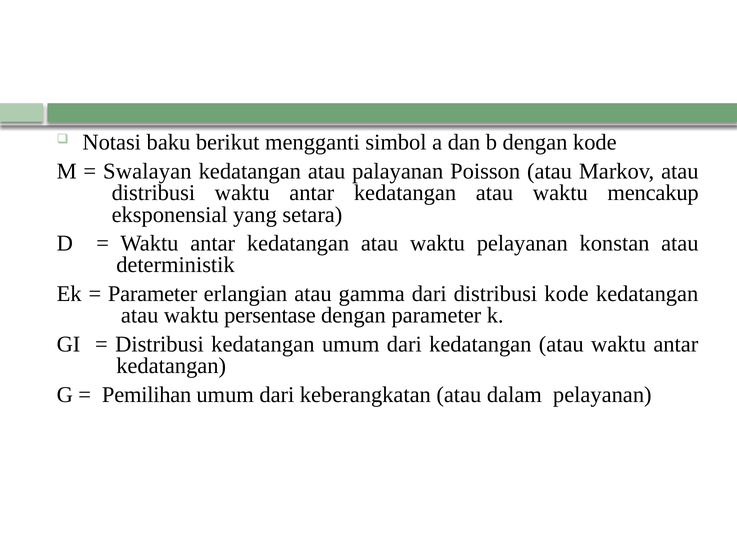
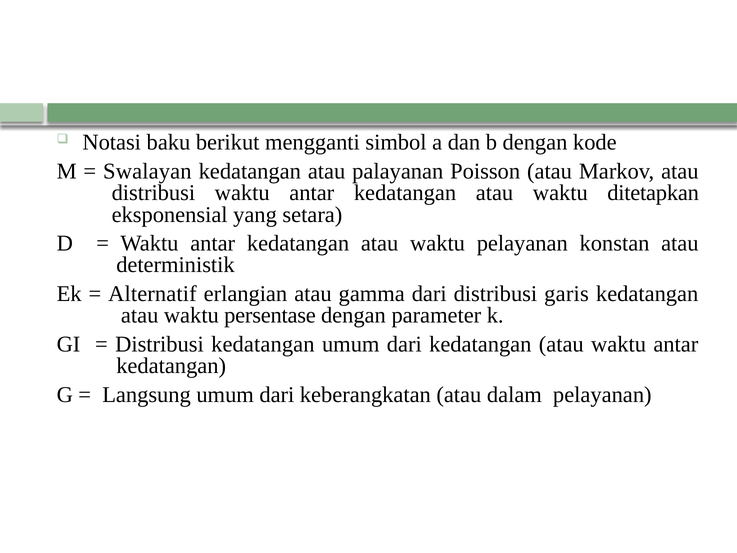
mencakup: mencakup -> ditetapkan
Parameter at (153, 294): Parameter -> Alternatif
distribusi kode: kode -> garis
Pemilihan: Pemilihan -> Langsung
